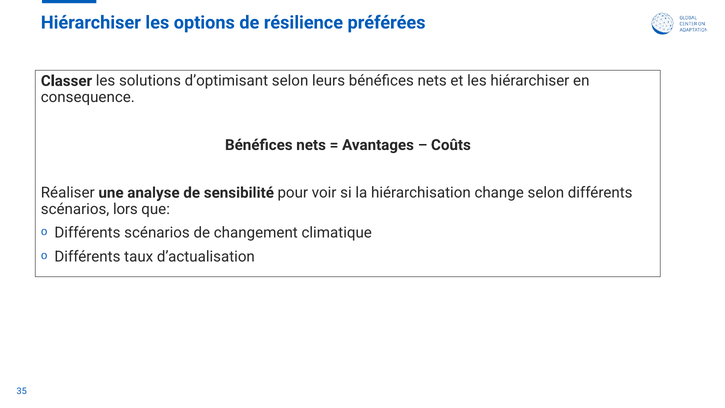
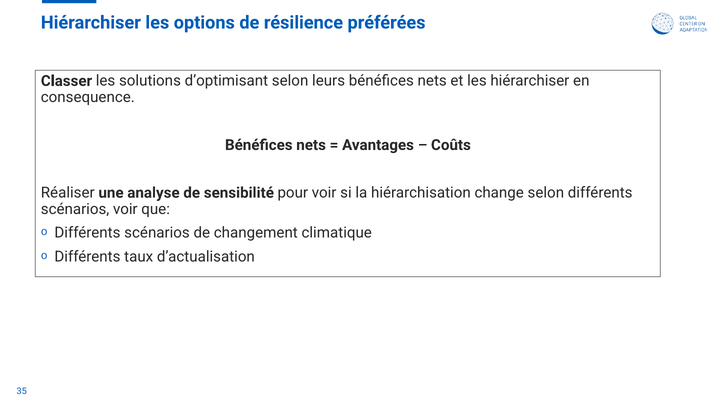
scénarios lors: lors -> voir
